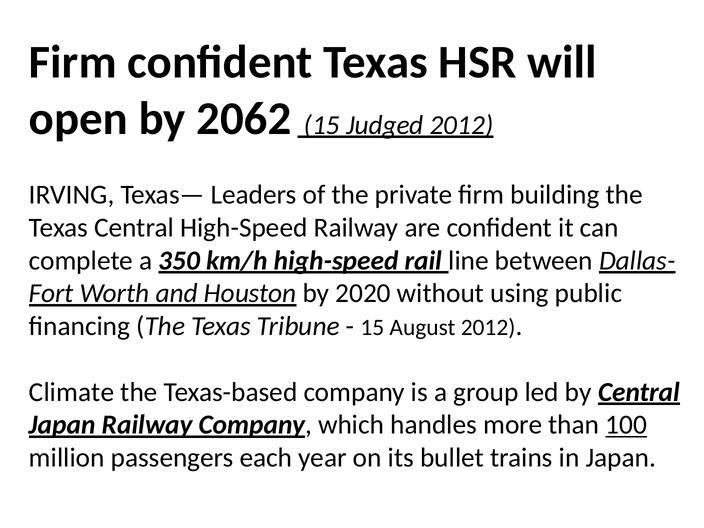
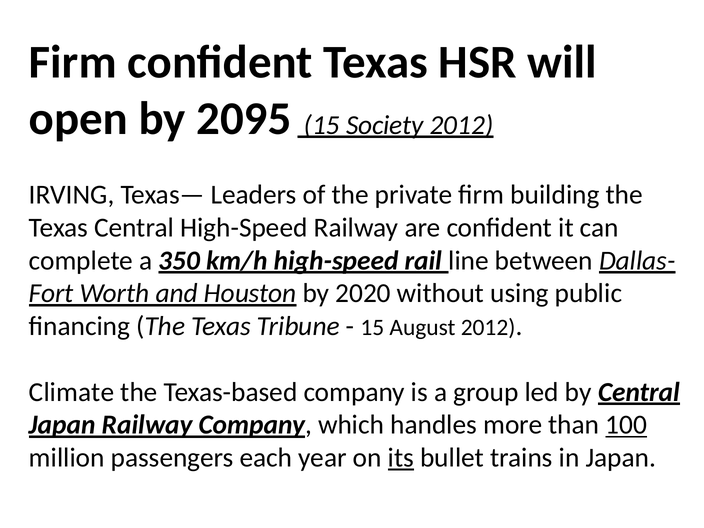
2062: 2062 -> 2095
Judged: Judged -> Society
its underline: none -> present
